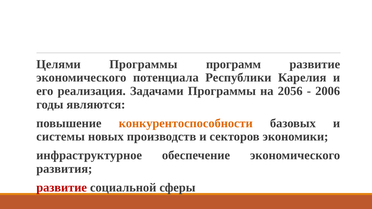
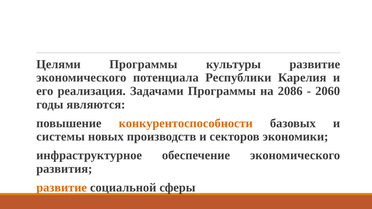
программ: программ -> культуры
2056: 2056 -> 2086
2006: 2006 -> 2060
развитие at (62, 188) colour: red -> orange
